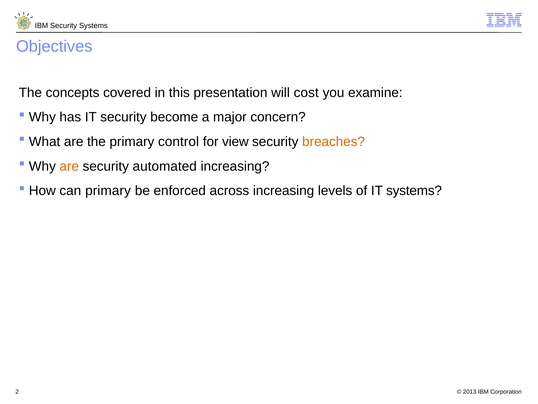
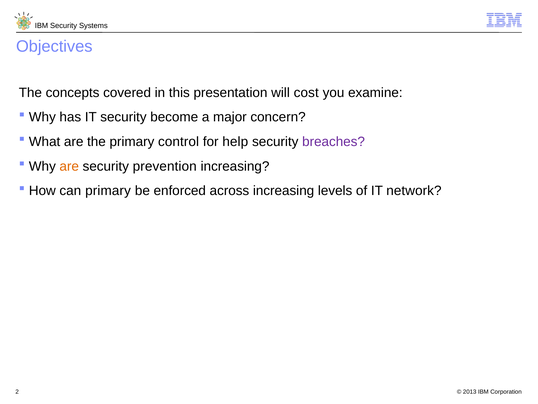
view: view -> help
breaches colour: orange -> purple
automated: automated -> prevention
IT systems: systems -> network
